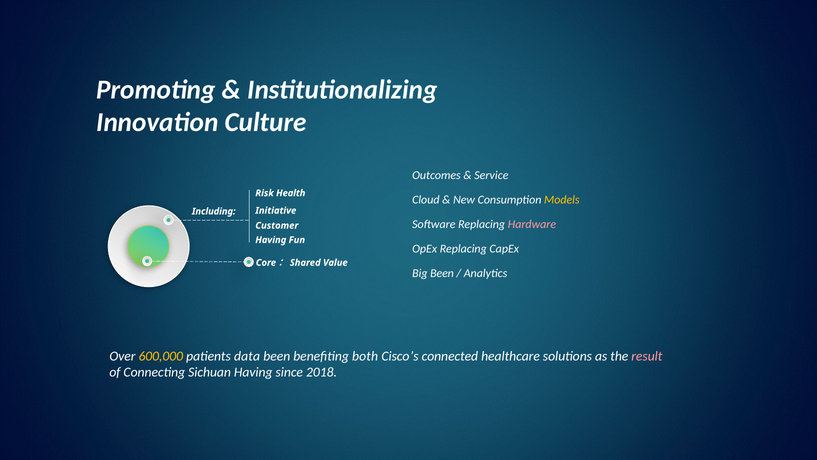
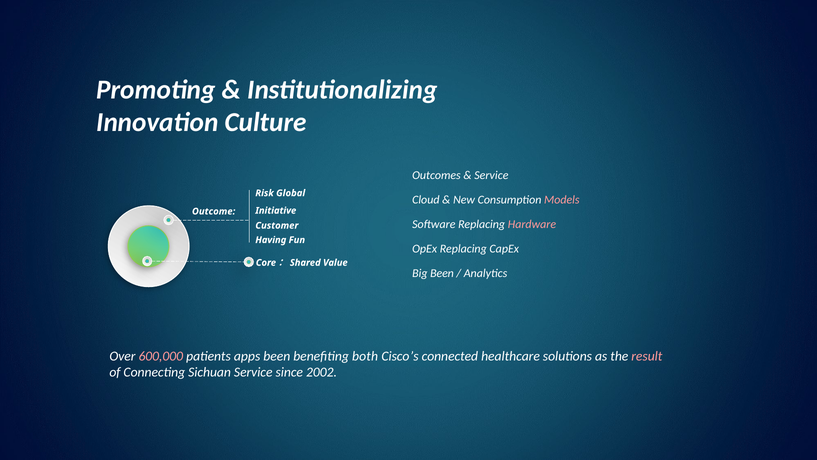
Health: Health -> Global
Models colour: yellow -> pink
Including: Including -> Outcome
600,000 colour: yellow -> pink
data: data -> apps
Sichuan Having: Having -> Service
2018: 2018 -> 2002
